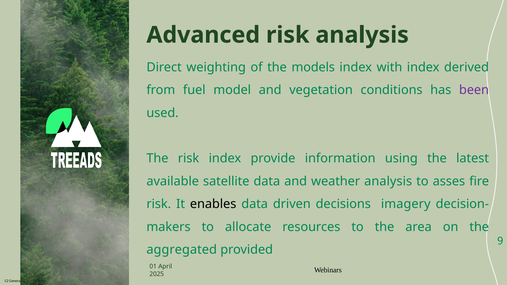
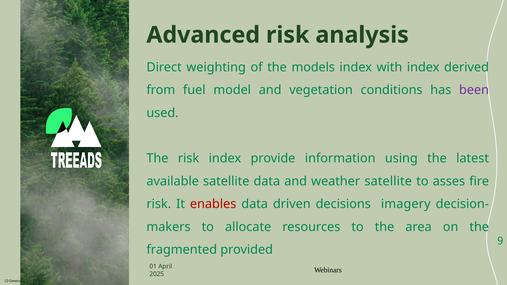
weather analysis: analysis -> satellite
enables colour: black -> red
aggregated: aggregated -> fragmented
